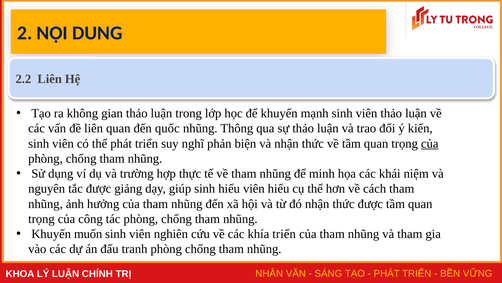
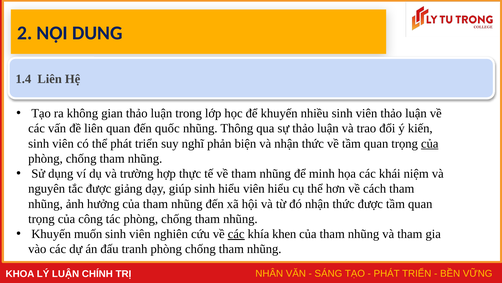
2.2: 2.2 -> 1.4
mạnh: mạnh -> nhiều
các at (236, 234) underline: none -> present
khía triển: triển -> khen
